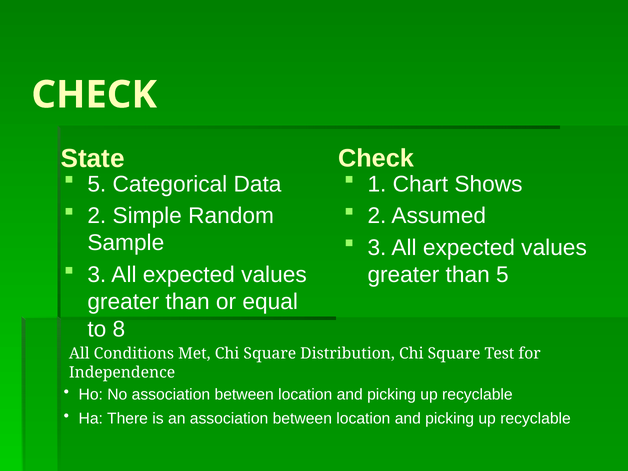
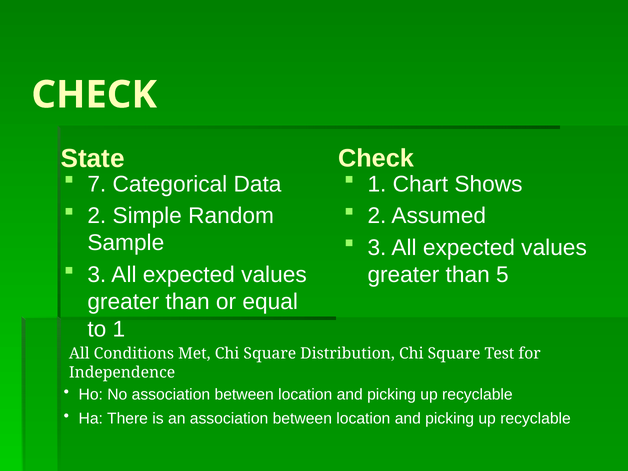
5 at (97, 184): 5 -> 7
to 8: 8 -> 1
